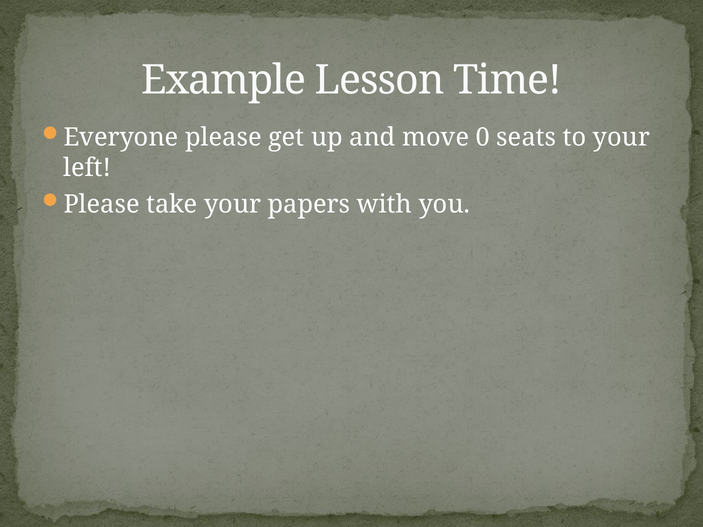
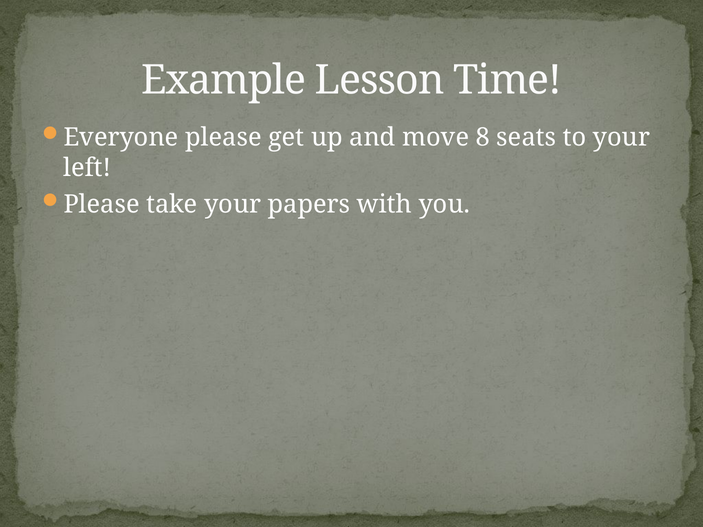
0: 0 -> 8
